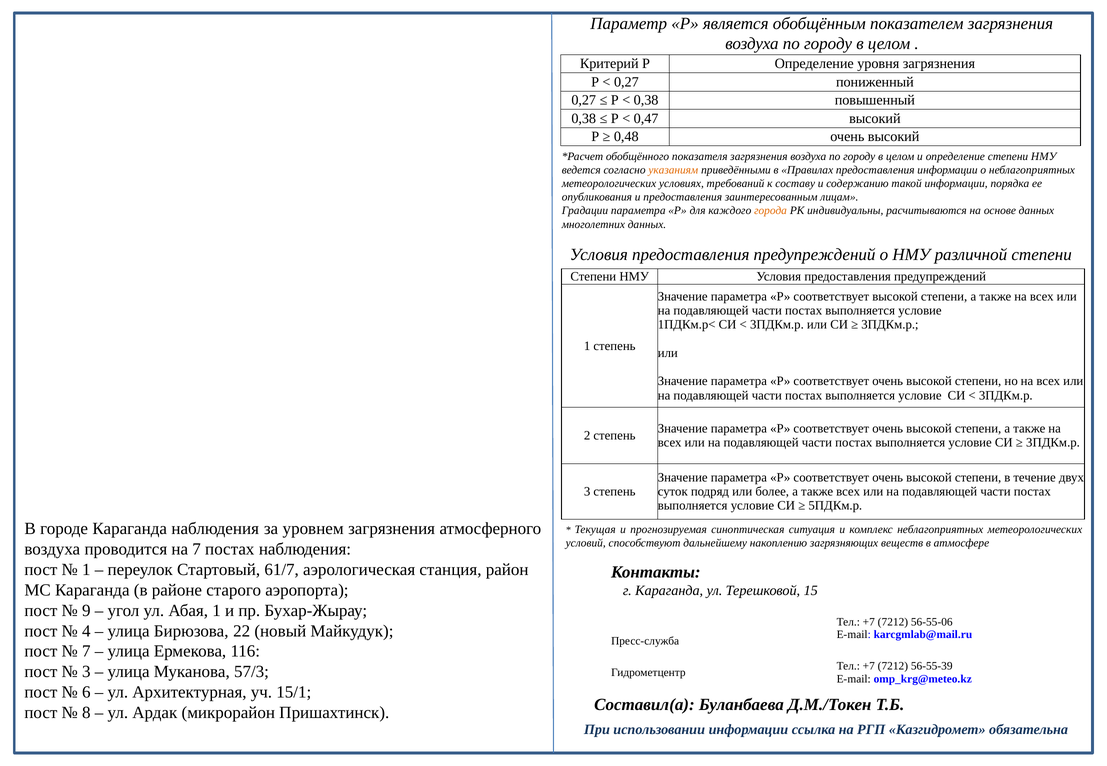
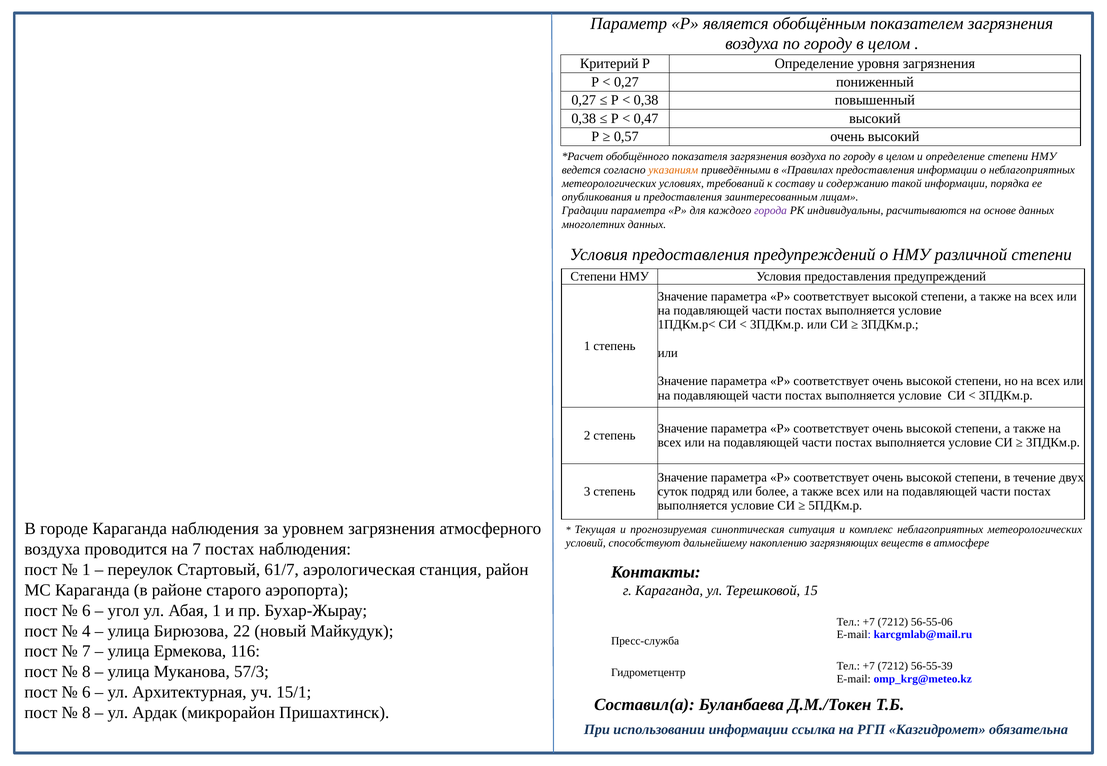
0,48: 0,48 -> 0,57
города colour: orange -> purple
9 at (86, 611): 9 -> 6
3 at (86, 672): 3 -> 8
